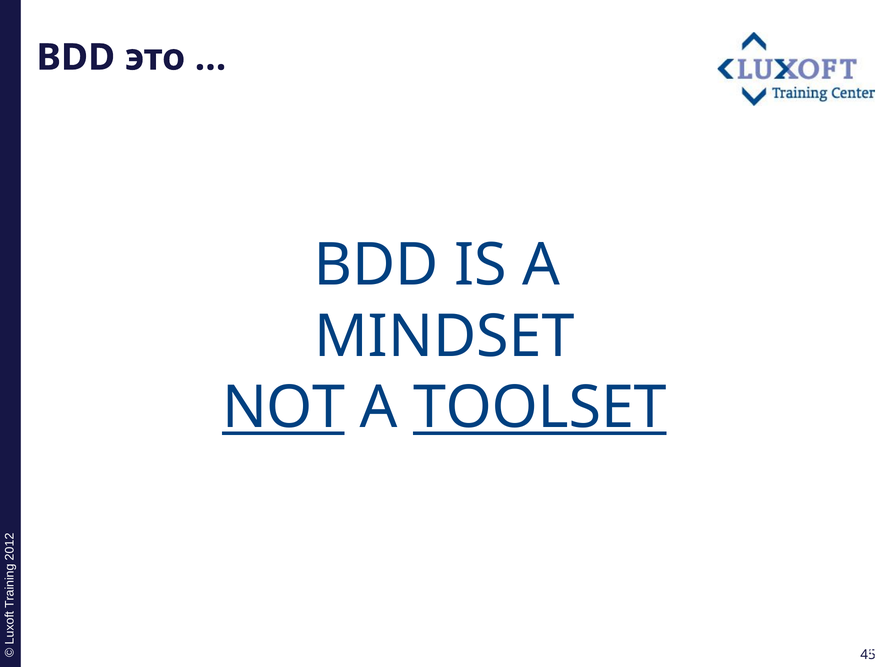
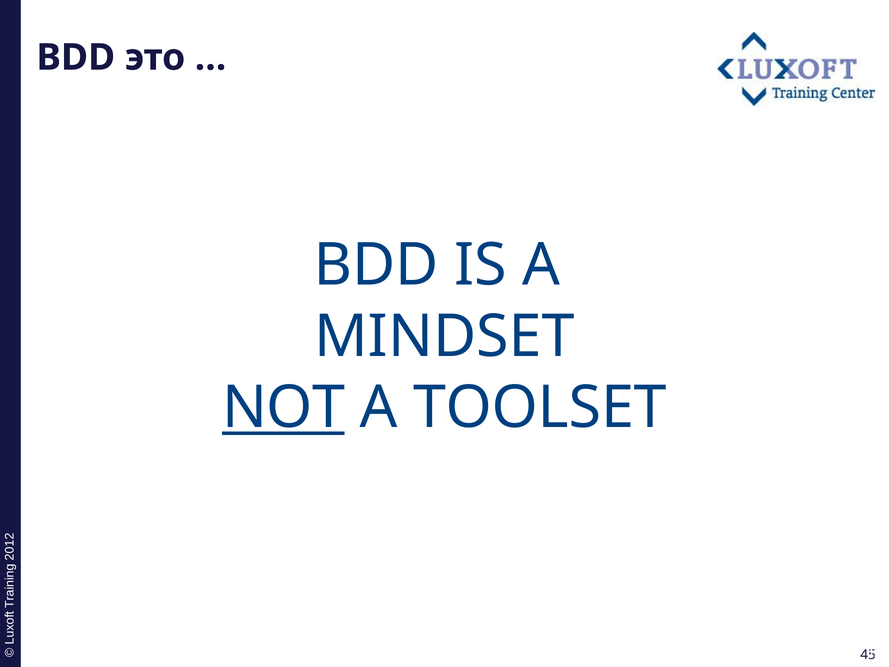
TOOLSET underline: present -> none
